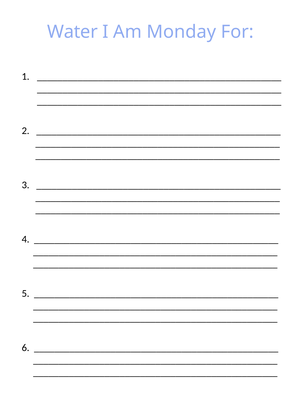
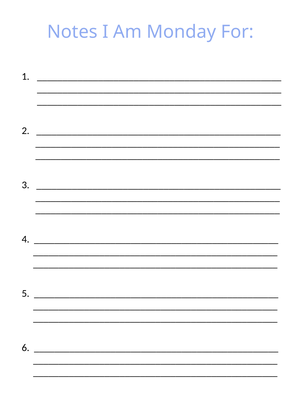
Water: Water -> Notes
